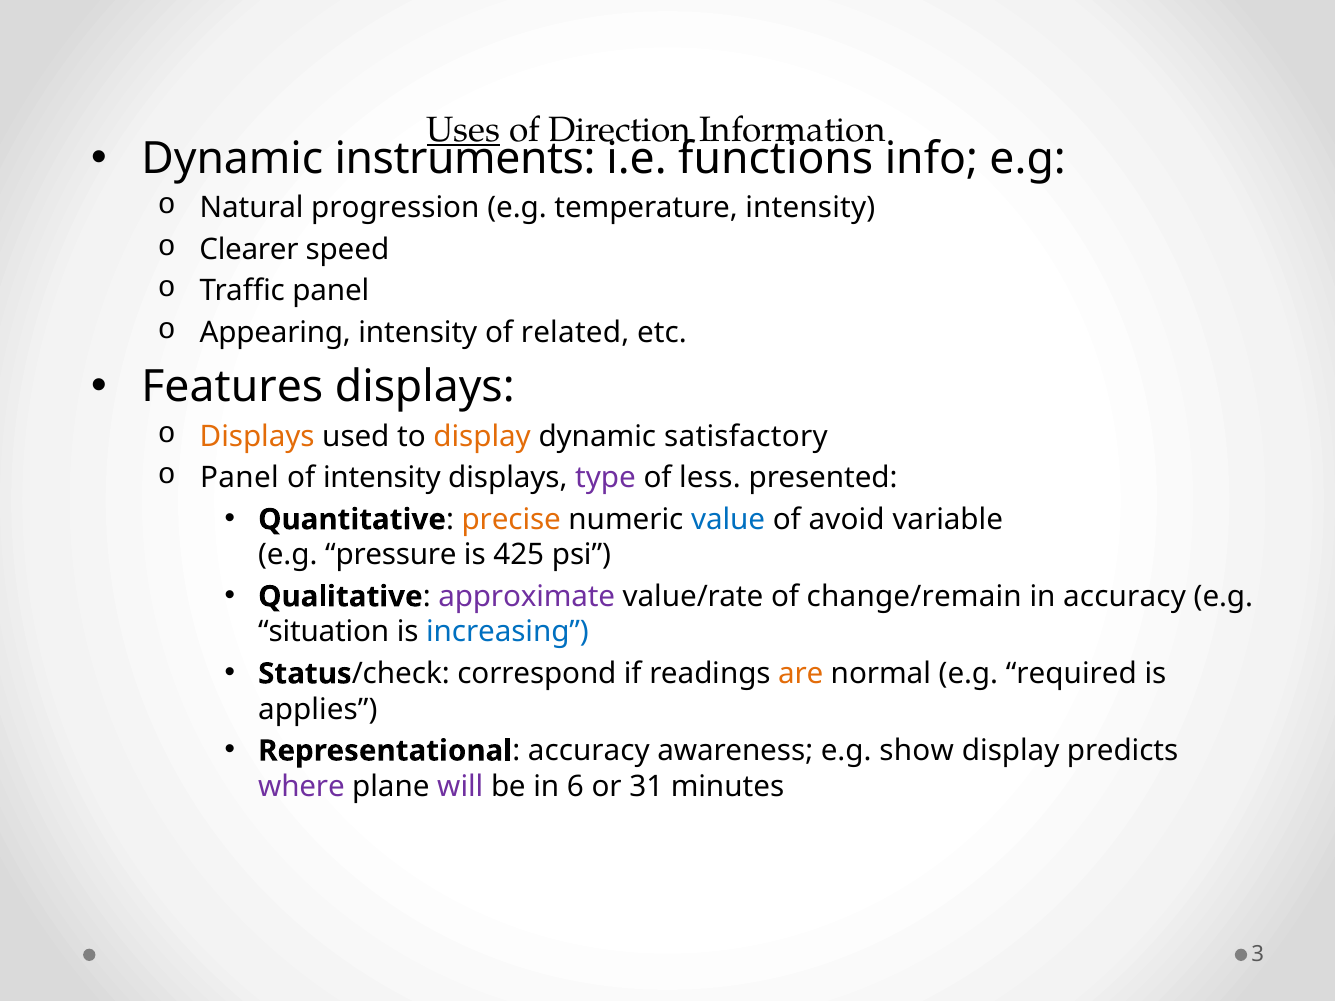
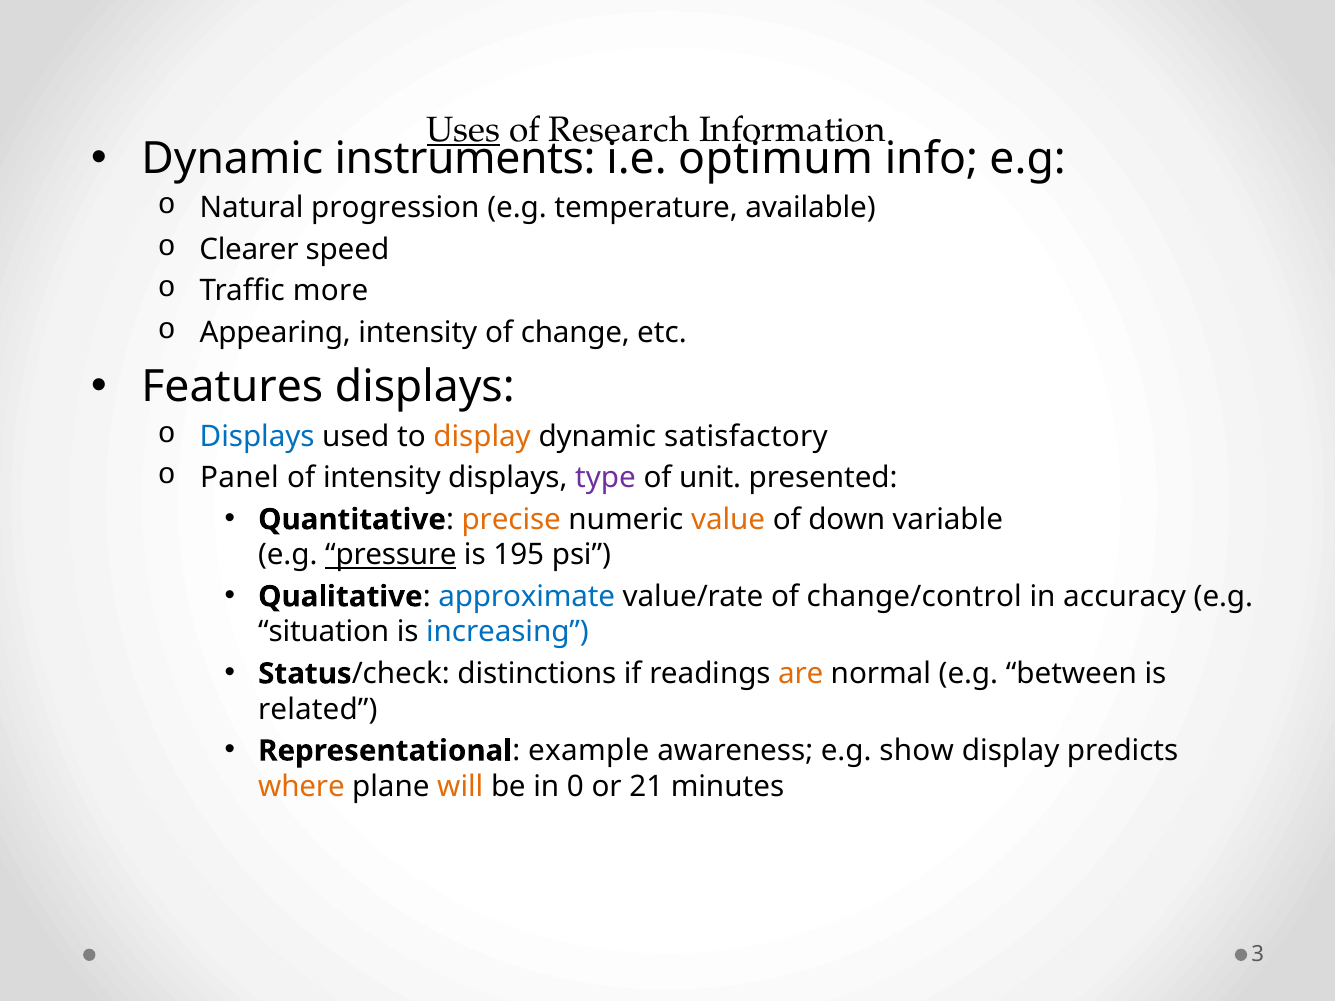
Direction: Direction -> Research
functions: functions -> optimum
temperature intensity: intensity -> available
Traffic panel: panel -> more
related: related -> change
Displays at (257, 437) colour: orange -> blue
less: less -> unit
value colour: blue -> orange
avoid: avoid -> down
pressure underline: none -> present
425: 425 -> 195
approximate colour: purple -> blue
change/remain: change/remain -> change/control
correspond: correspond -> distinctions
required: required -> between
applies: applies -> related
Representational accuracy: accuracy -> example
where colour: purple -> orange
will colour: purple -> orange
6: 6 -> 0
31: 31 -> 21
